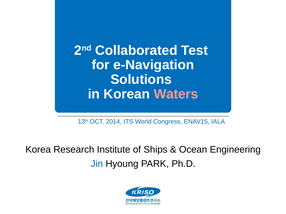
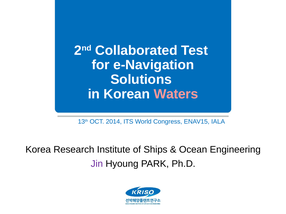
Jin colour: blue -> purple
